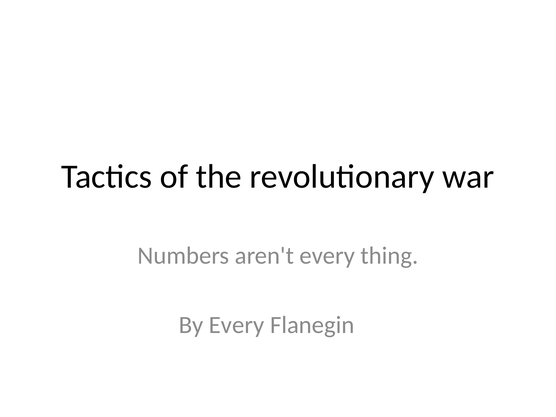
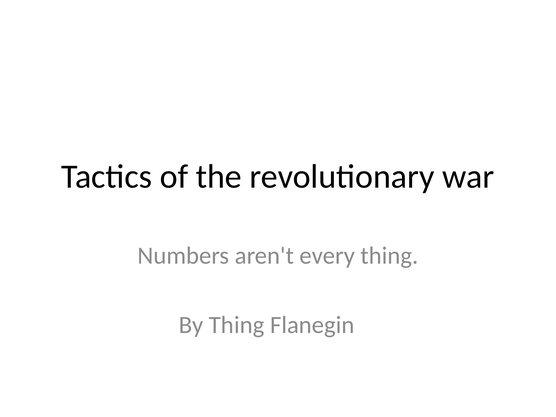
By Every: Every -> Thing
